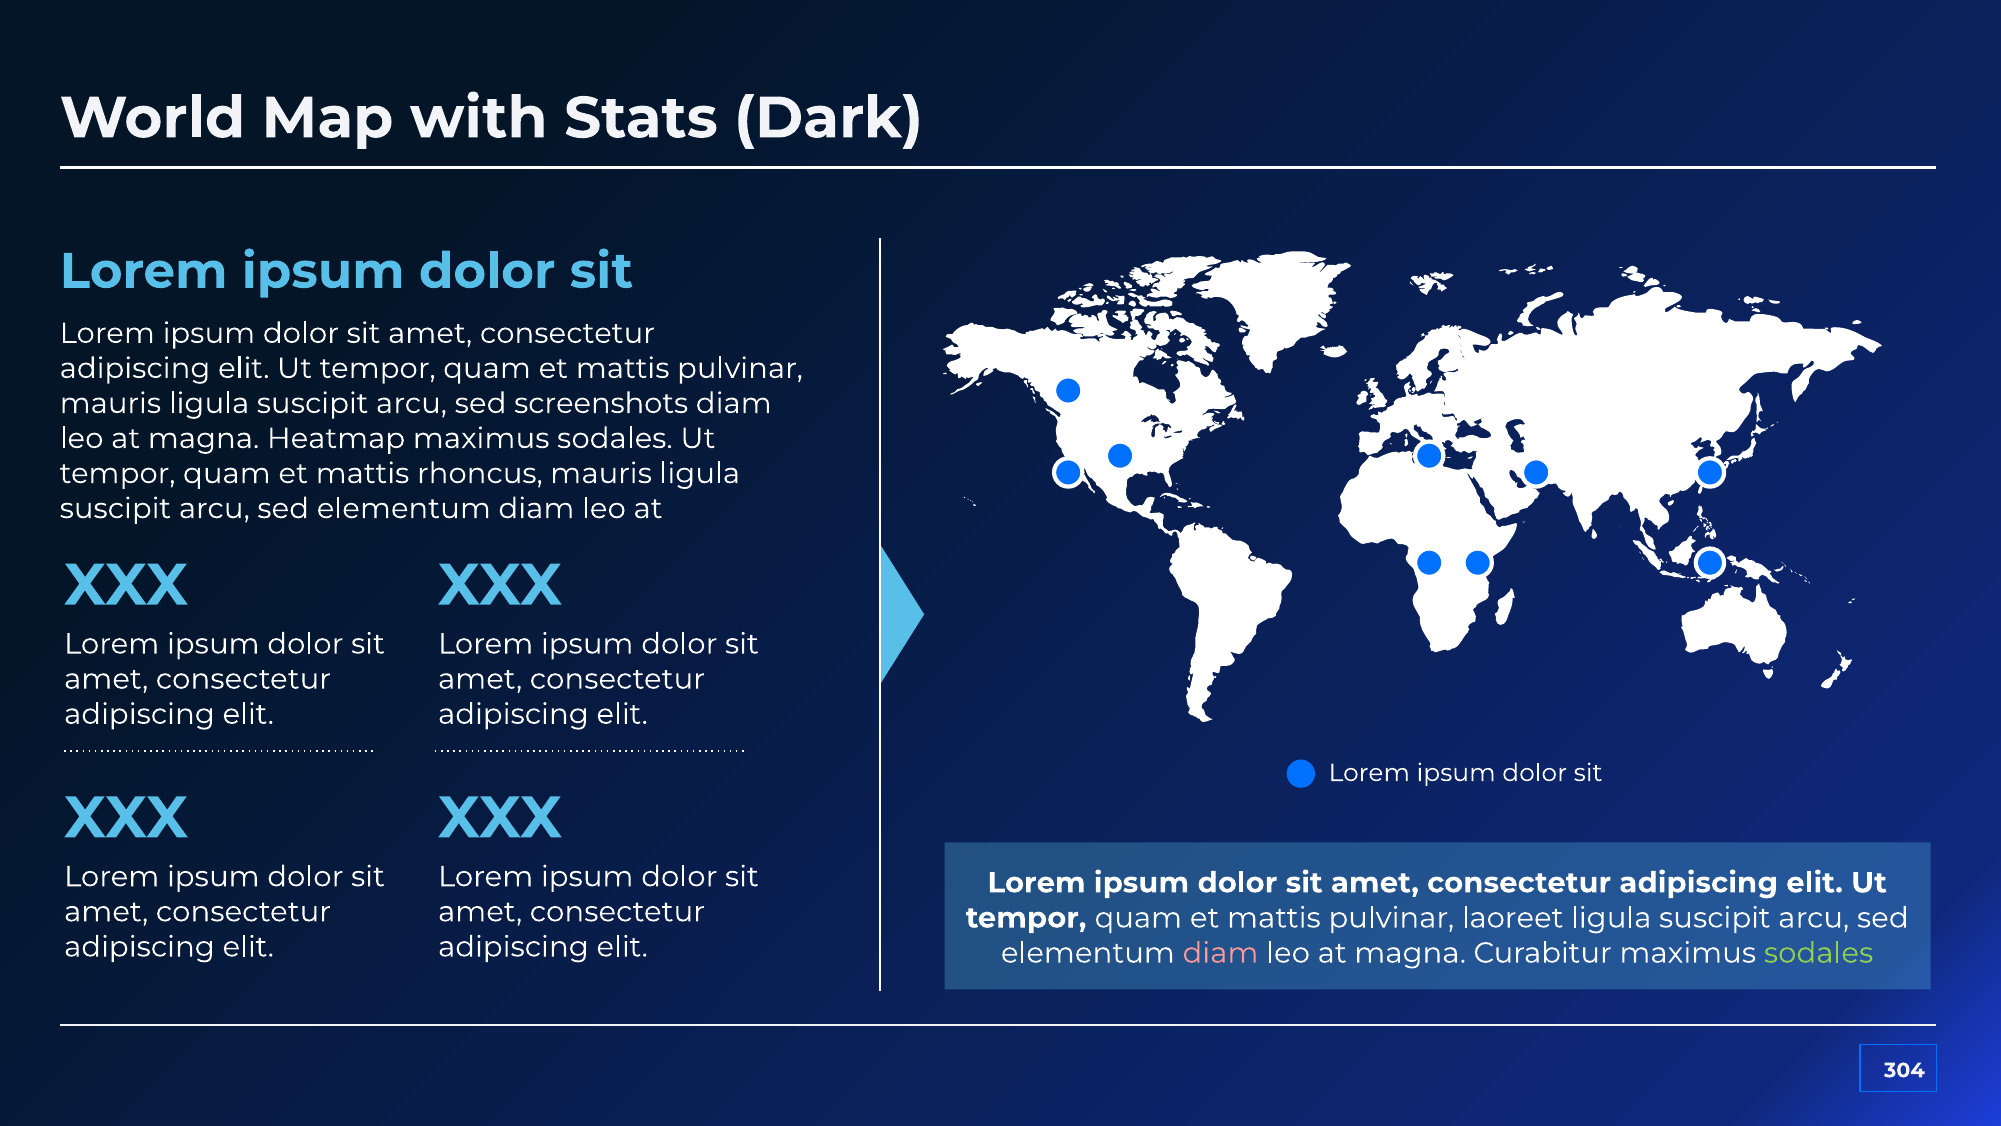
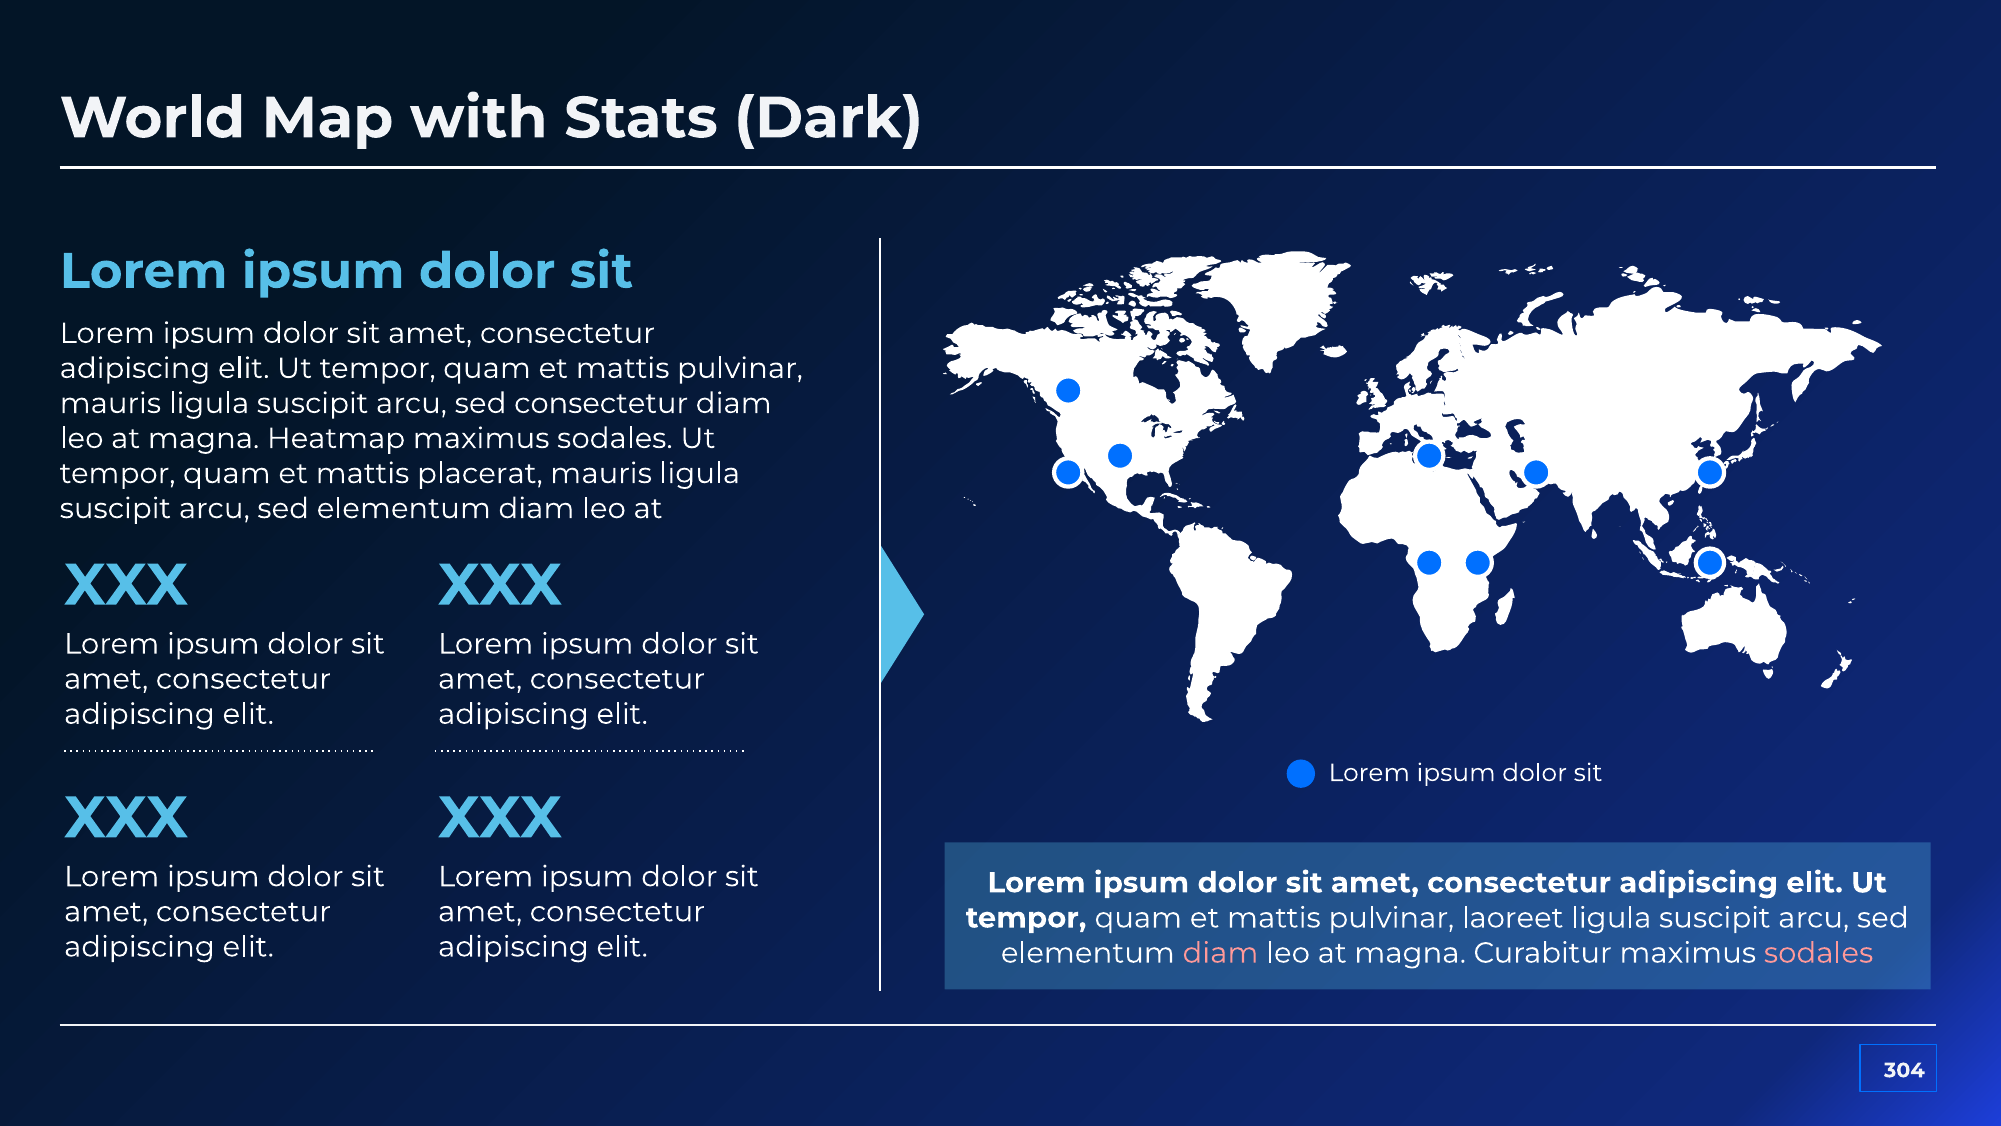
sed screenshots: screenshots -> consectetur
rhoncus: rhoncus -> placerat
sodales at (1819, 953) colour: light green -> pink
